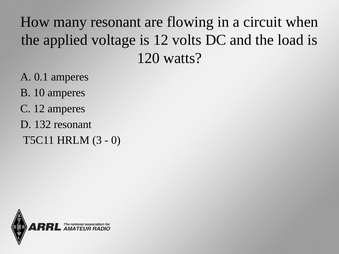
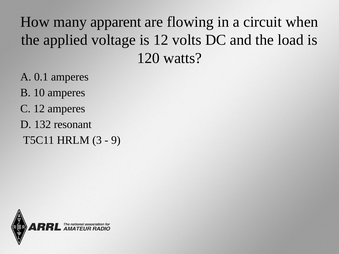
many resonant: resonant -> apparent
0: 0 -> 9
